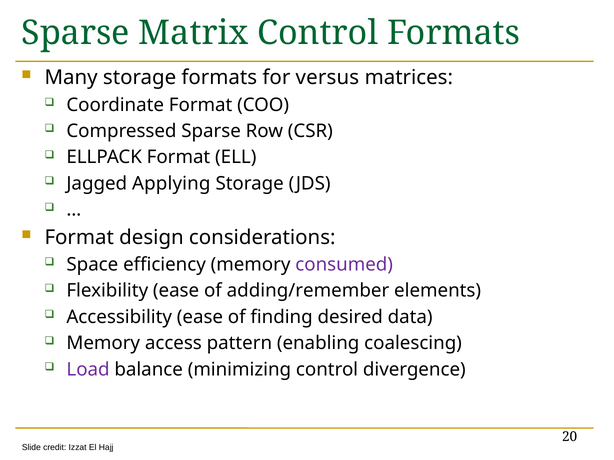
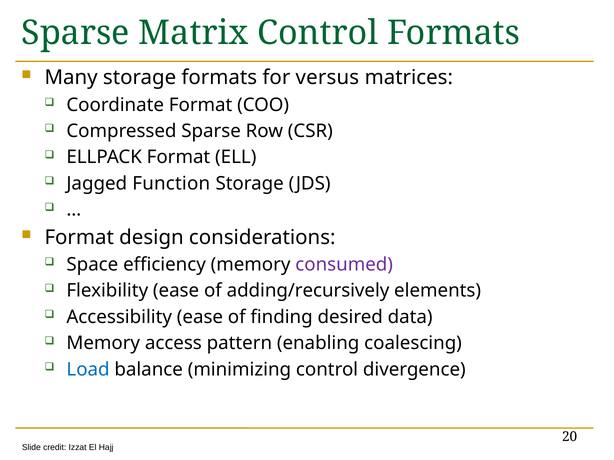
Applying: Applying -> Function
adding/remember: adding/remember -> adding/recursively
Load colour: purple -> blue
